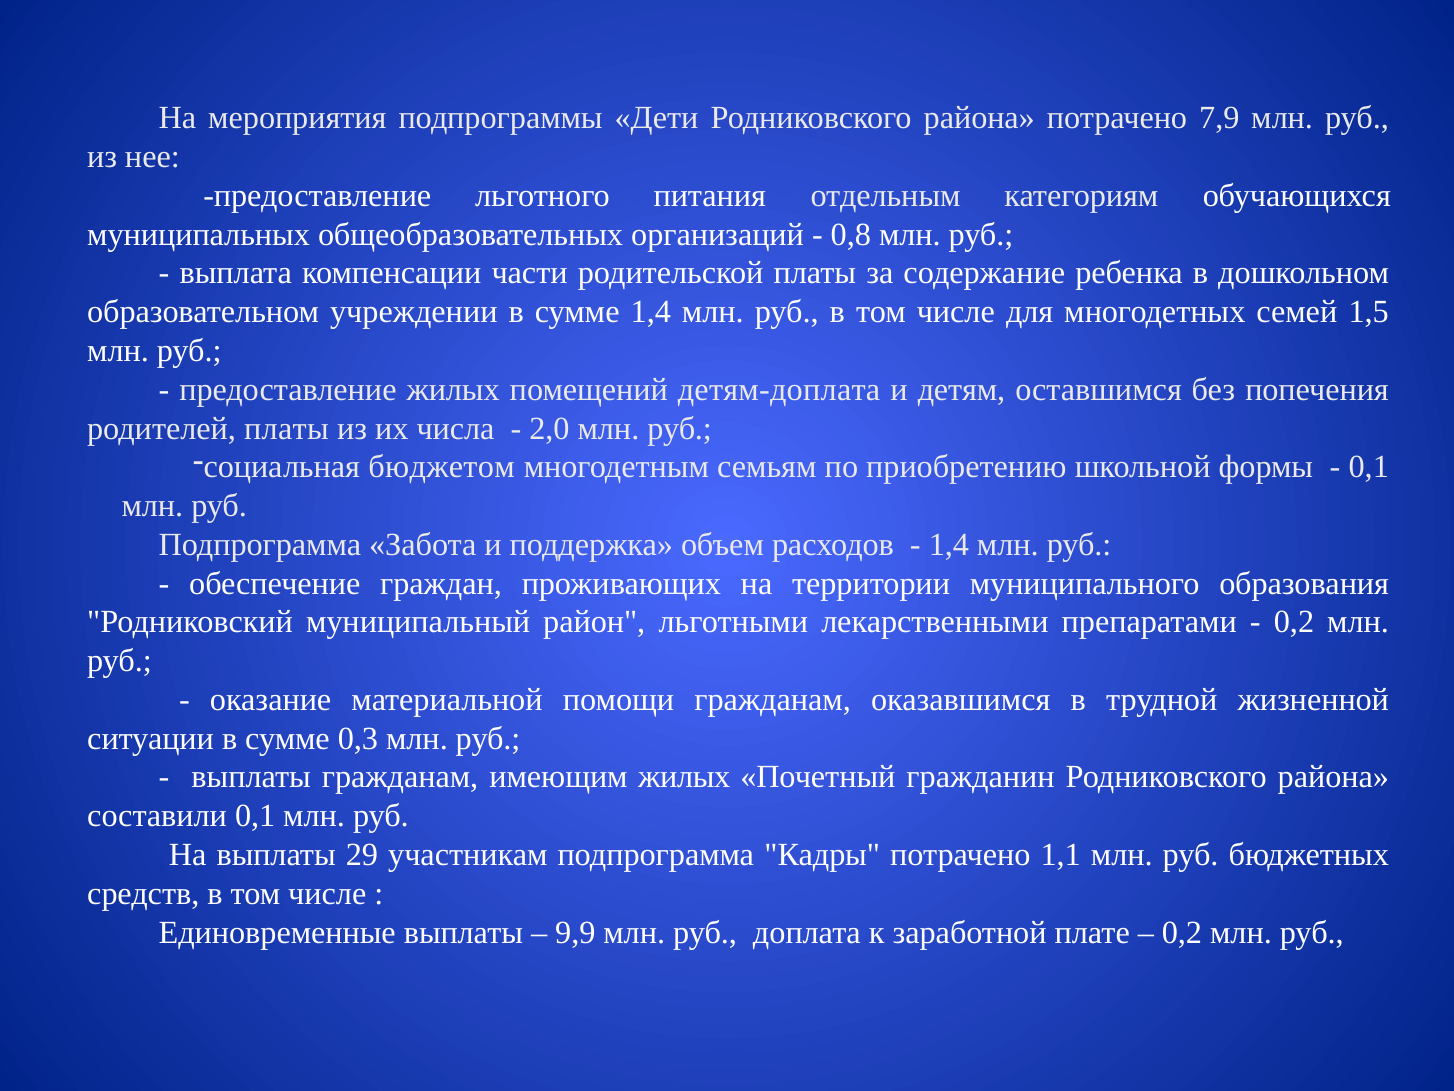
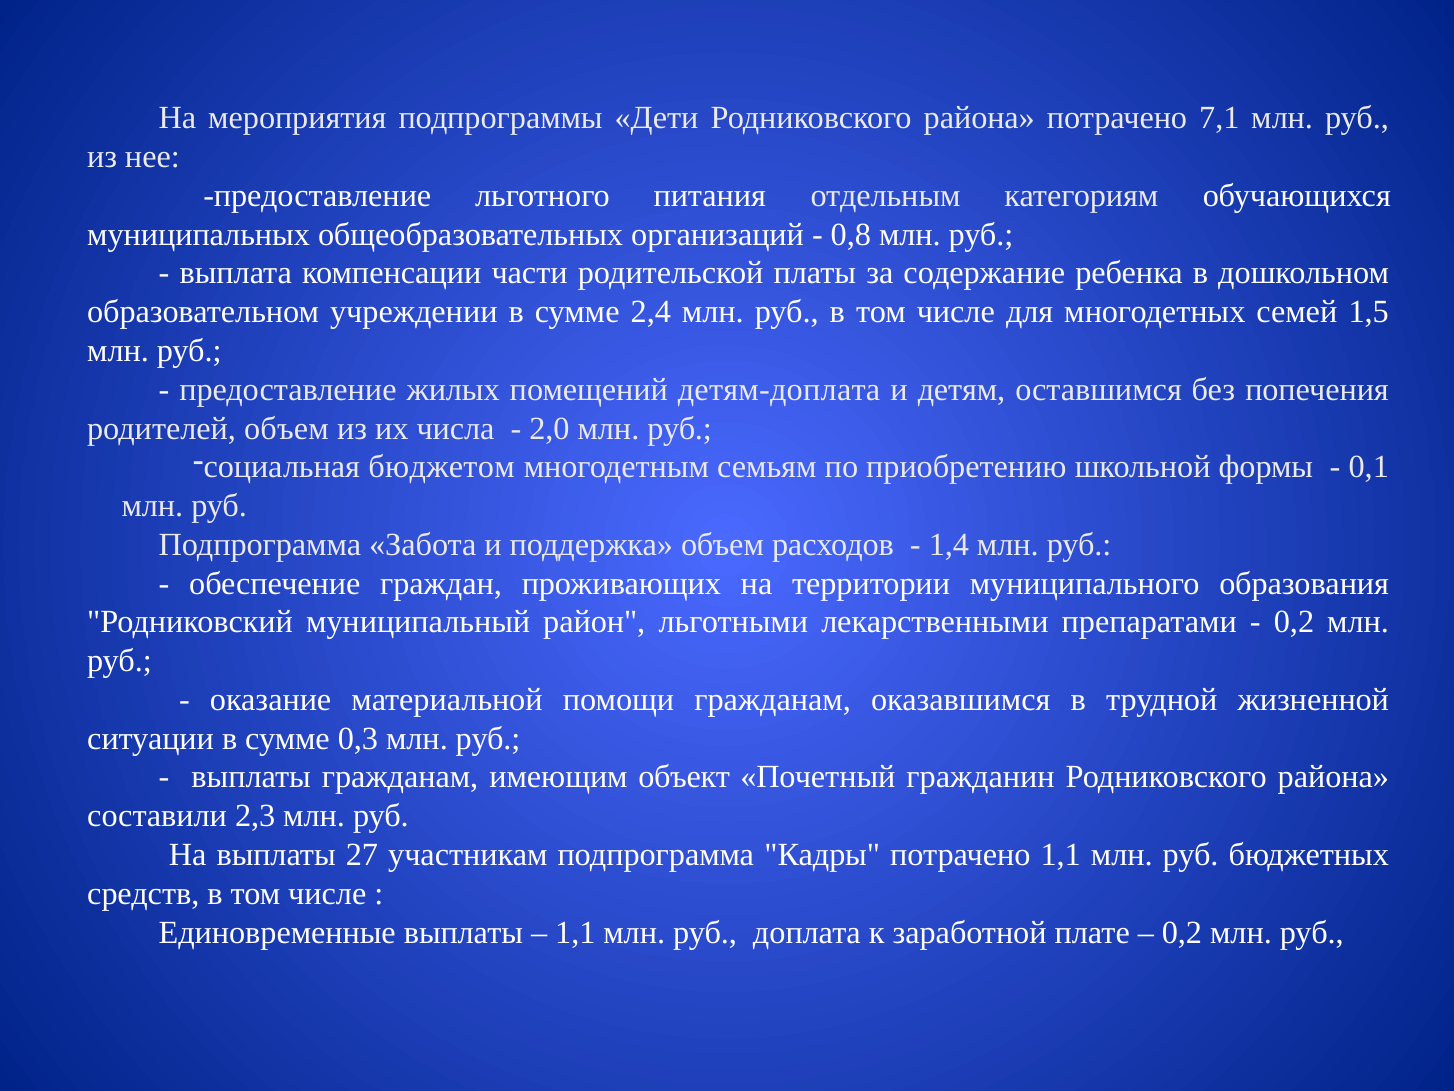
7,9: 7,9 -> 7,1
сумме 1,4: 1,4 -> 2,4
родителей платы: платы -> объем
имеющим жилых: жилых -> объект
составили 0,1: 0,1 -> 2,3
29: 29 -> 27
9,9 at (575, 932): 9,9 -> 1,1
